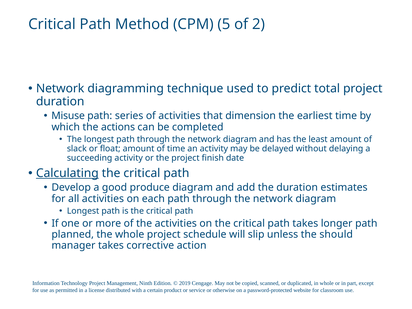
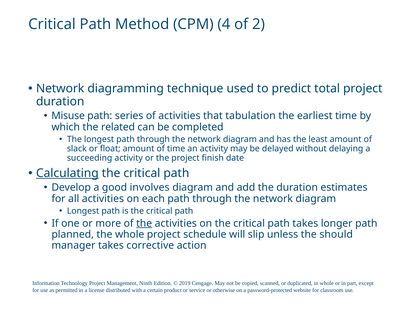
5: 5 -> 4
dimension: dimension -> tabulation
actions: actions -> related
produce: produce -> involves
the at (144, 223) underline: none -> present
